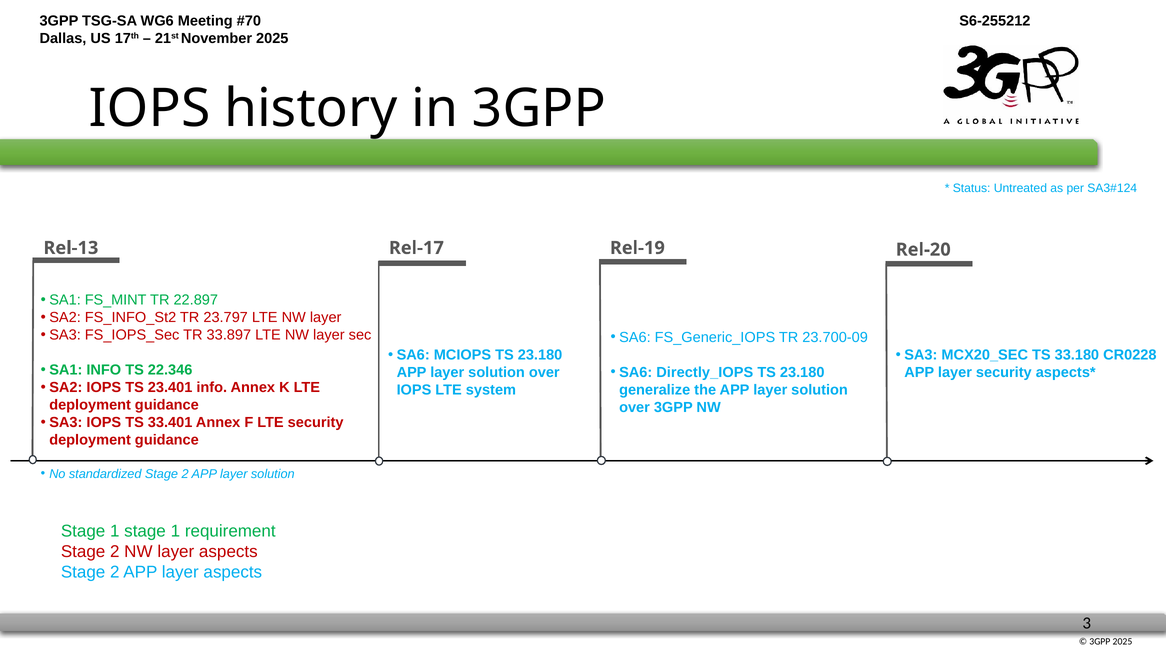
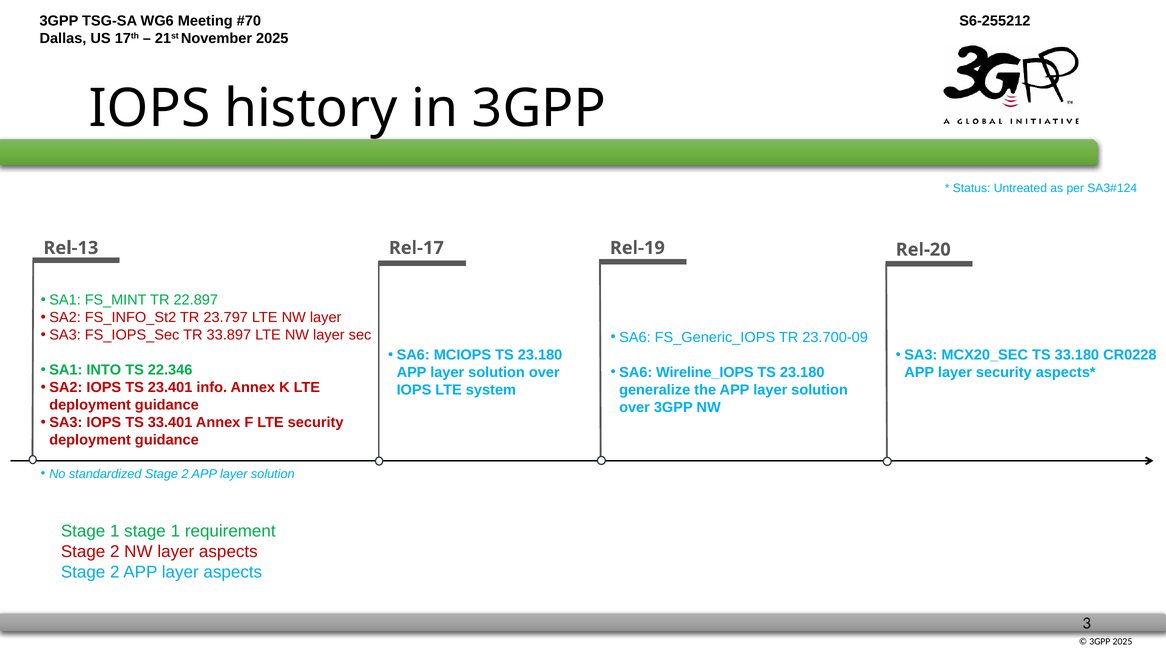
SA1 INFO: INFO -> INTO
Directly_IOPS: Directly_IOPS -> Wireline_IOPS
